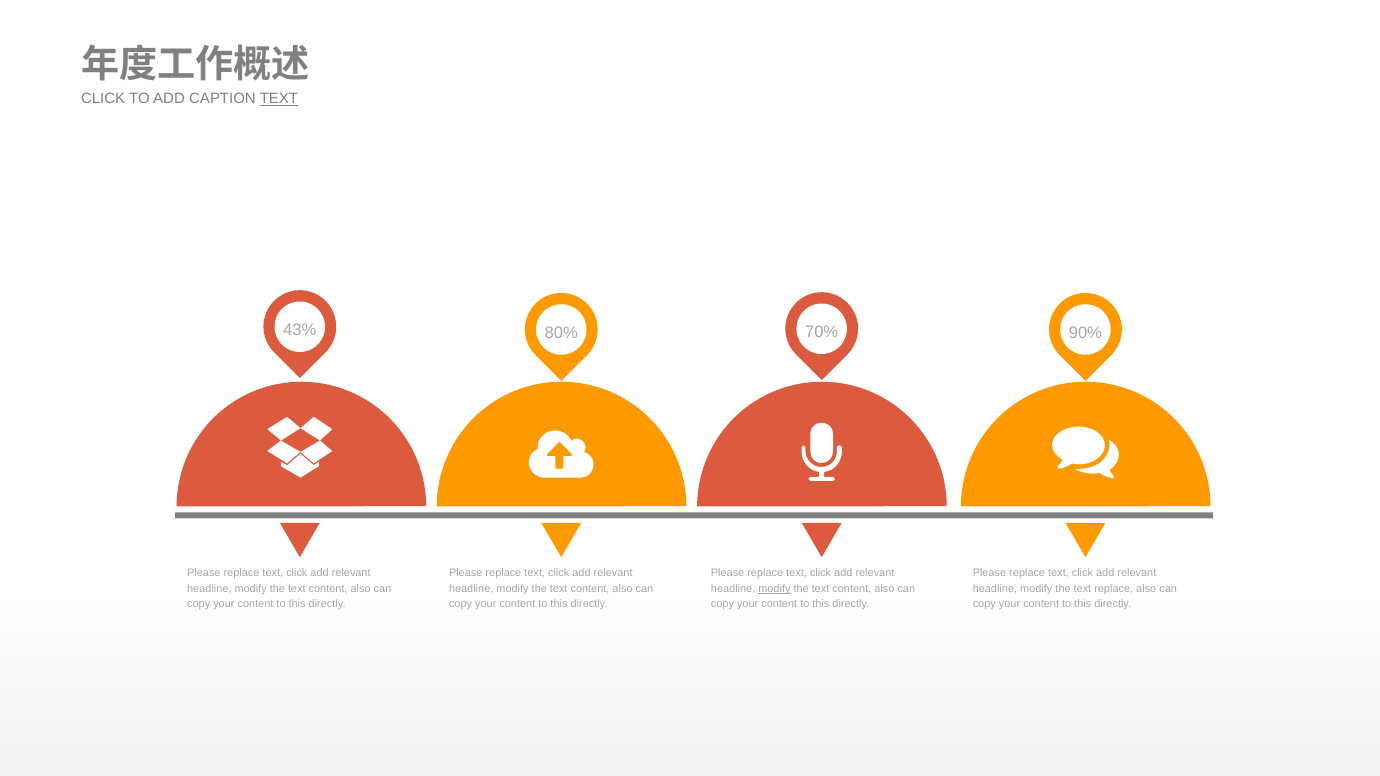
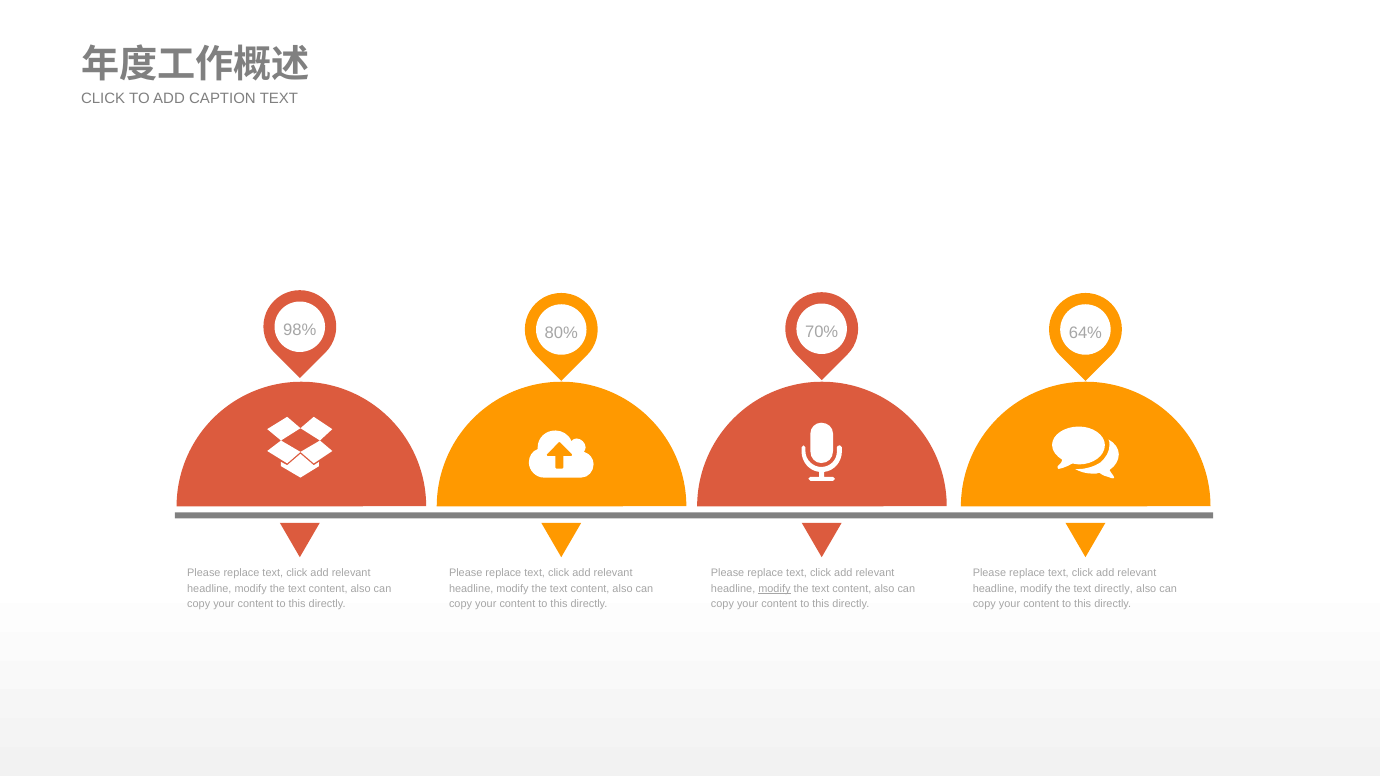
TEXT at (279, 99) underline: present -> none
43%: 43% -> 98%
90%: 90% -> 64%
text replace: replace -> directly
